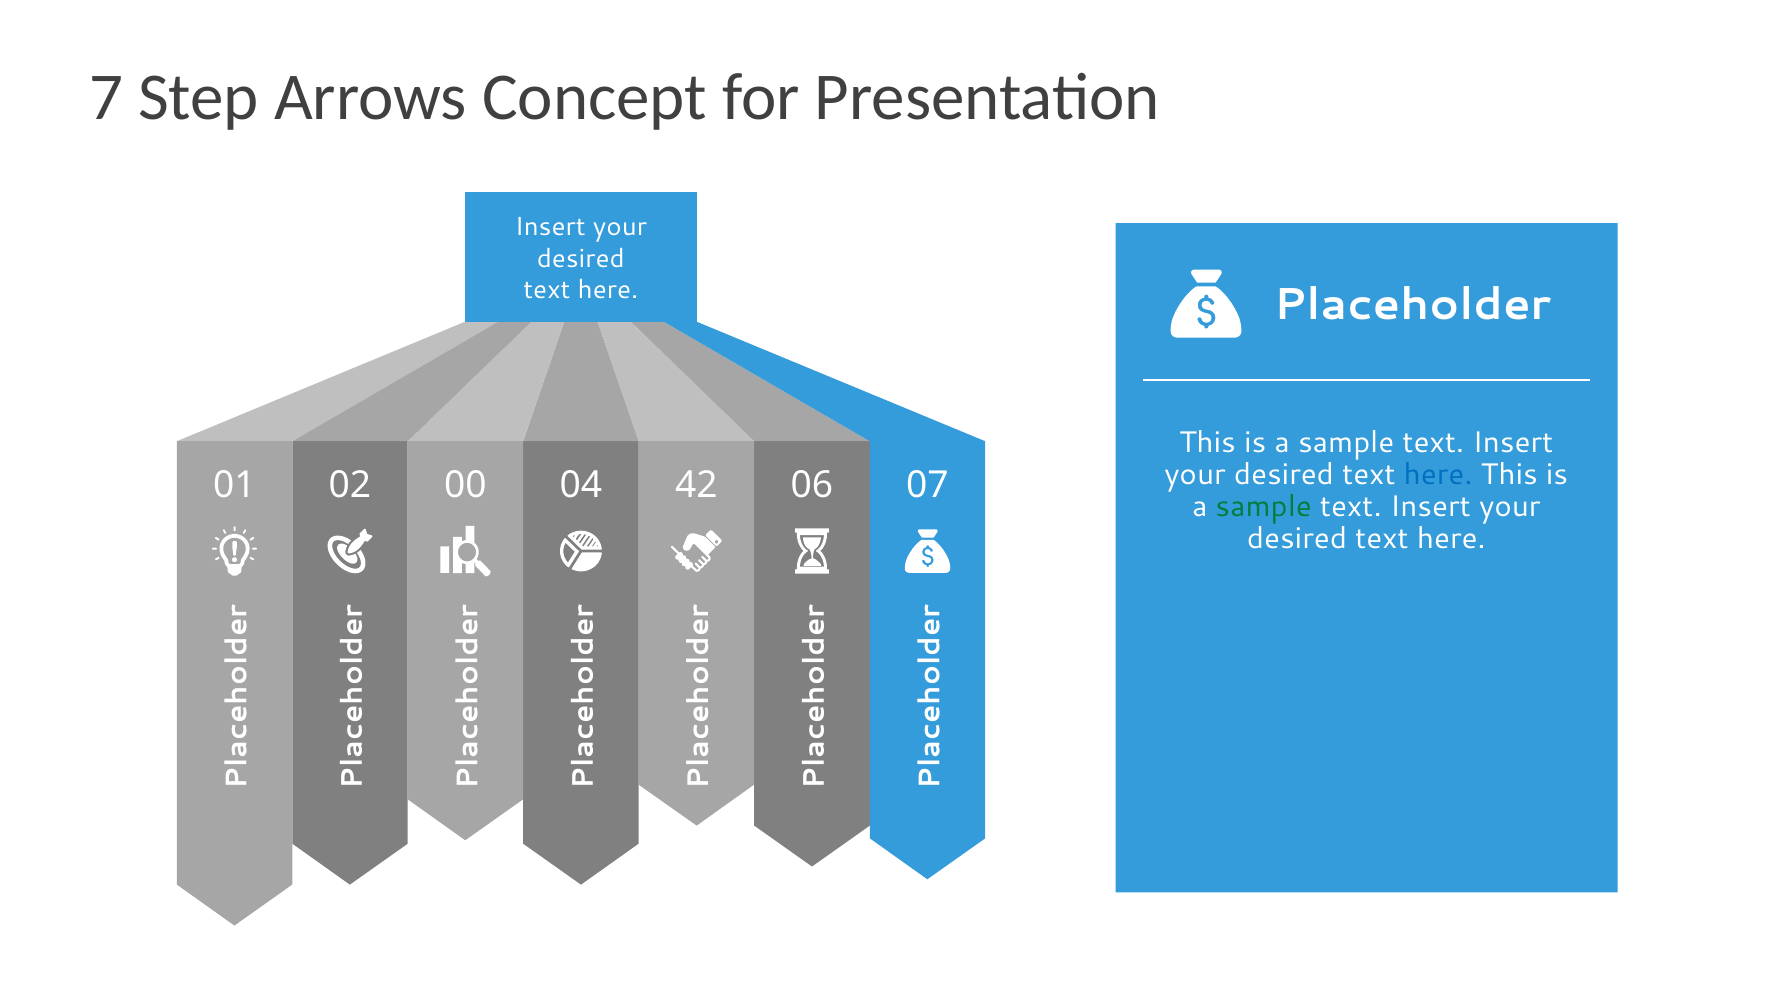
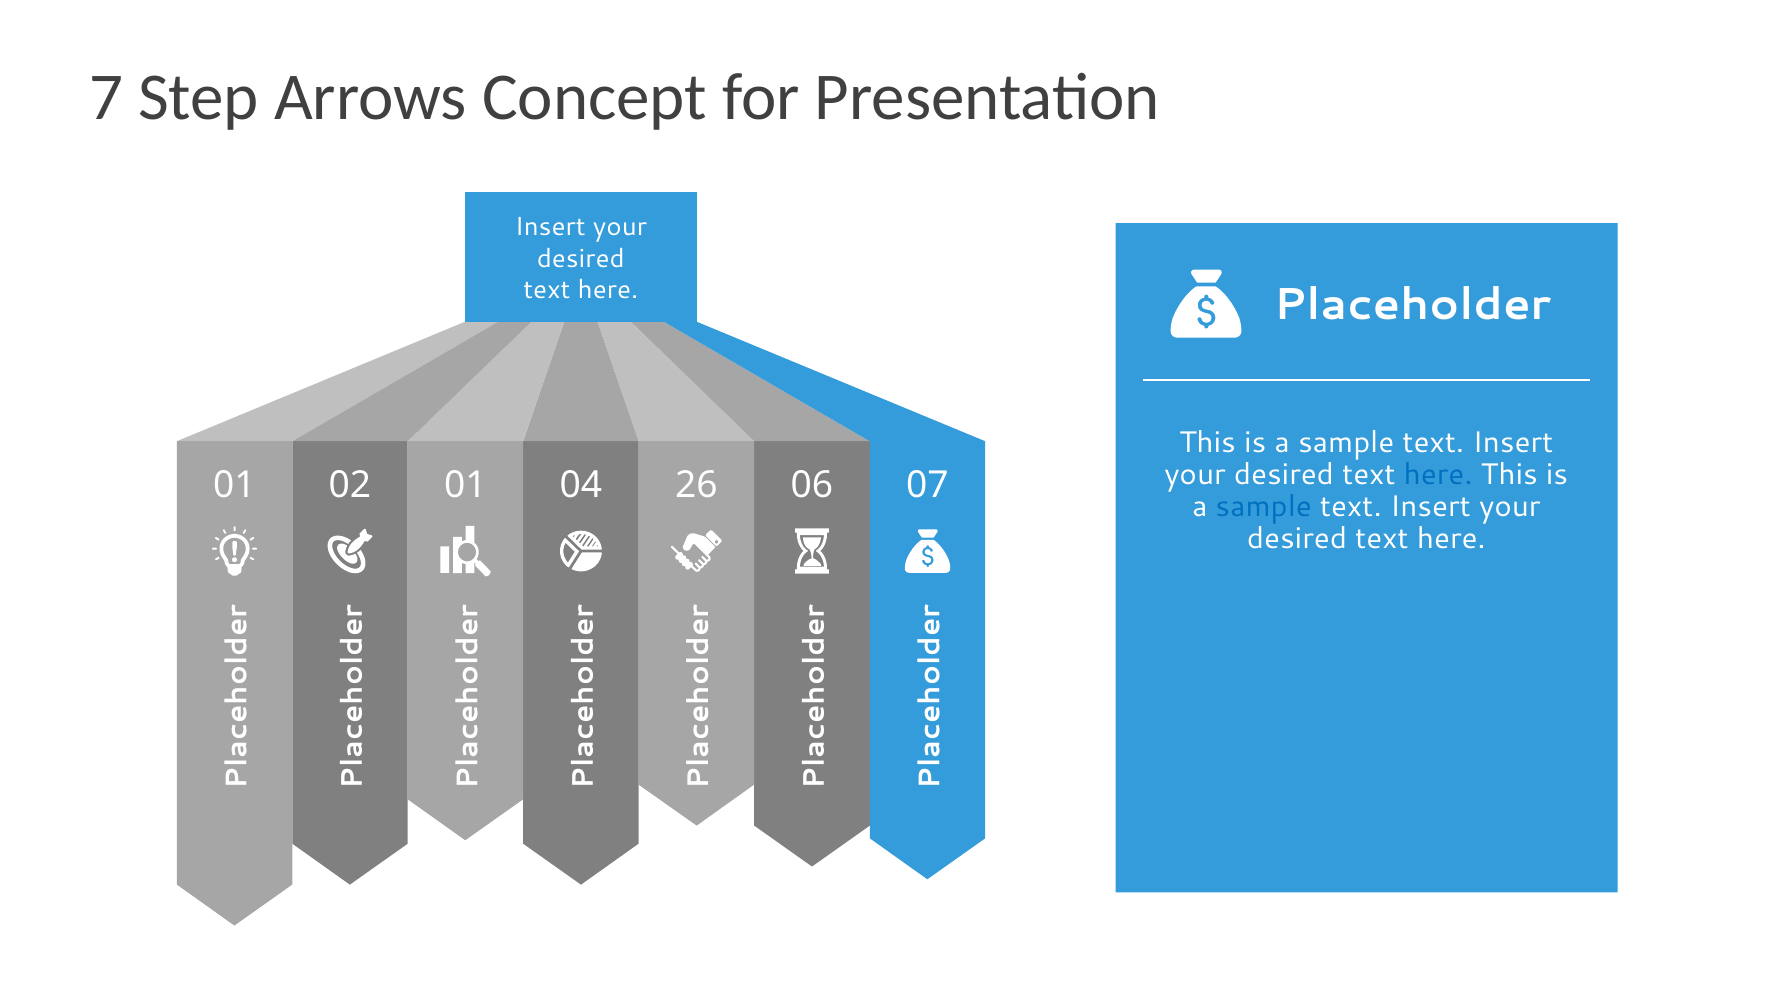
02 00: 00 -> 01
42: 42 -> 26
sample at (1264, 507) colour: green -> blue
